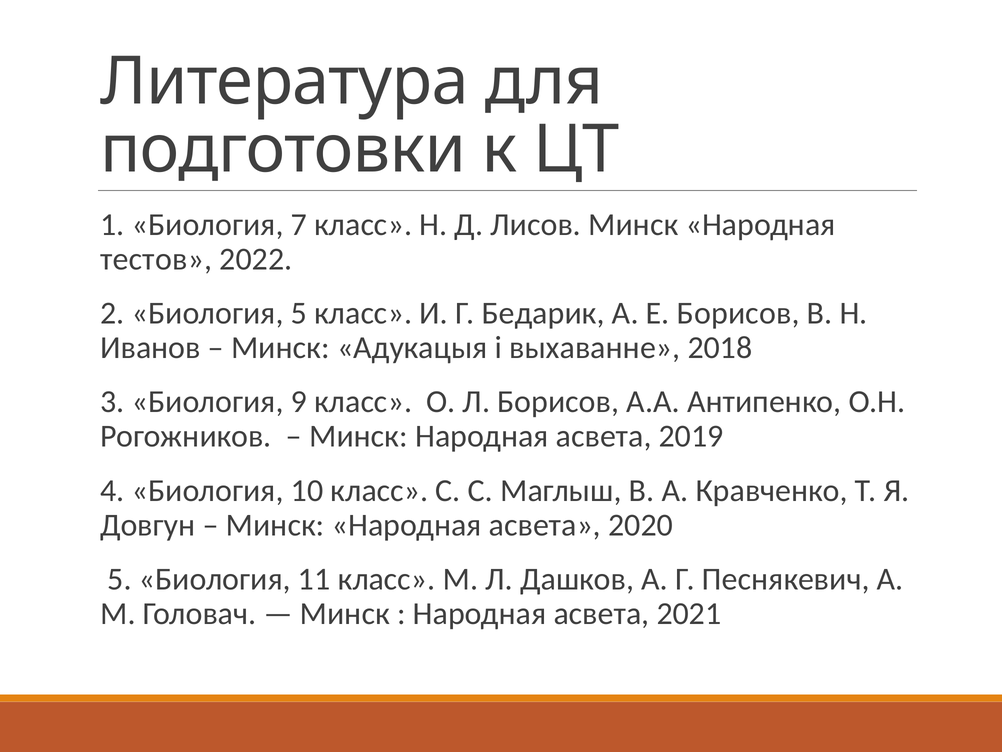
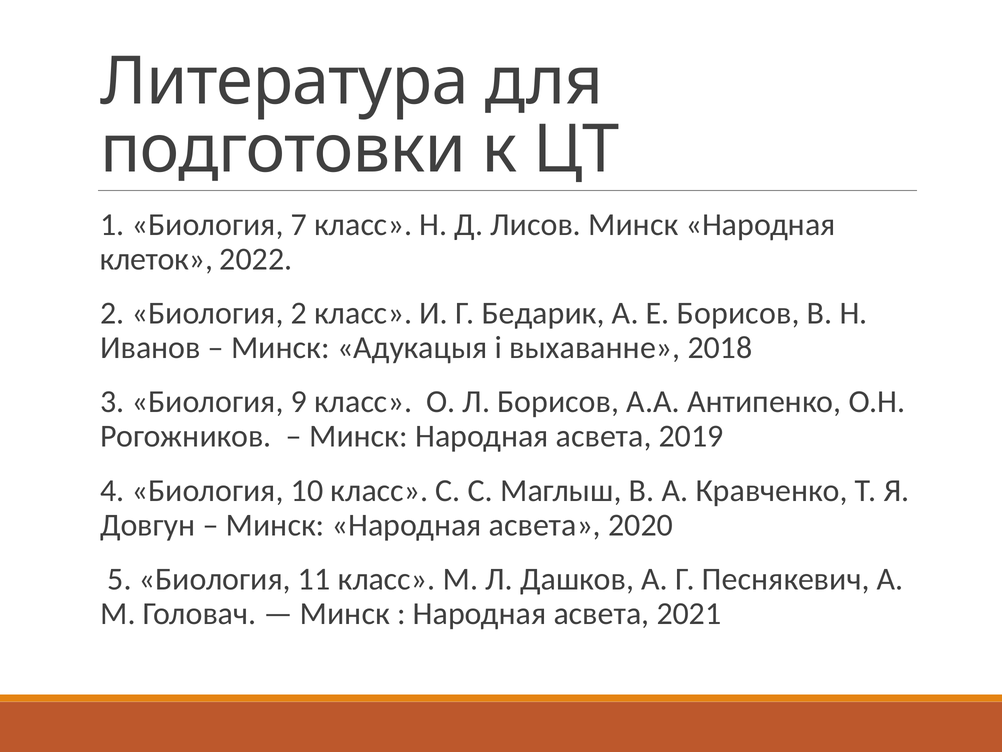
тестов: тестов -> клеток
Биология 5: 5 -> 2
